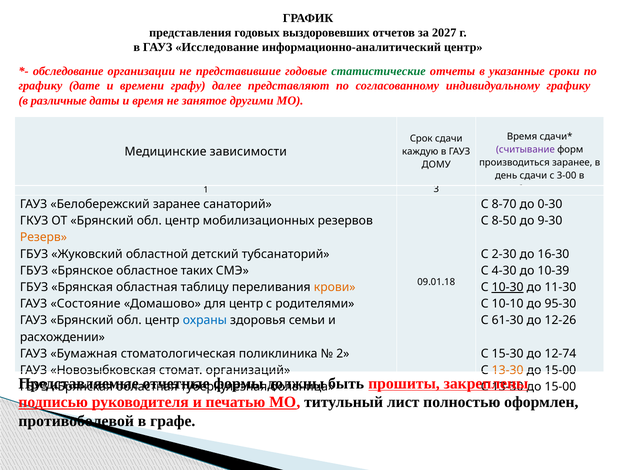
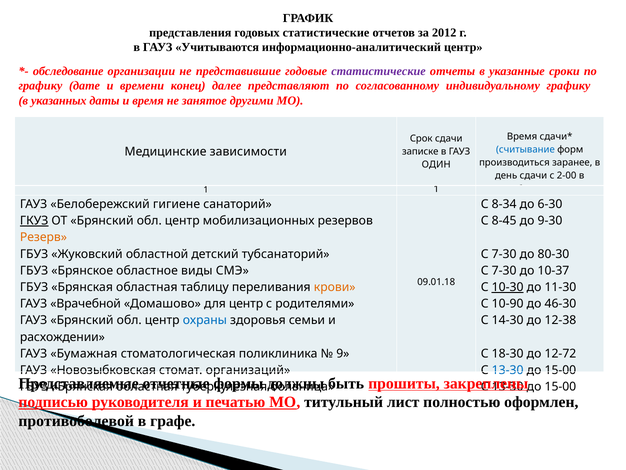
годовых выздоровевших: выздоровевших -> статистические
2027: 2027 -> 2012
Исследование: Исследование -> Учитываются
статистические at (379, 71) colour: green -> purple
графу: графу -> конец
различные: различные -> указанных
считывание colour: purple -> blue
каждую: каждую -> записке
ДОМУ: ДОМУ -> ОДИН
3-00: 3-00 -> 2-00
3 at (436, 189): 3 -> 1
Белобережский заранее: заранее -> гигиене
8-70: 8-70 -> 8-34
0-30: 0-30 -> 6-30
ГКУЗ underline: none -> present
8-50: 8-50 -> 8-45
2-30 at (504, 254): 2-30 -> 7-30
16-30: 16-30 -> 80-30
таких: таких -> виды
4-30 at (504, 270): 4-30 -> 7-30
10-39: 10-39 -> 10-37
Состояние: Состояние -> Врачебной
10-10: 10-10 -> 10-90
95-30: 95-30 -> 46-30
61-30: 61-30 -> 14-30
12-26: 12-26 -> 12-38
2: 2 -> 9
15-30: 15-30 -> 18-30
12-74: 12-74 -> 12-72
13-30 at (508, 370) colour: orange -> blue
